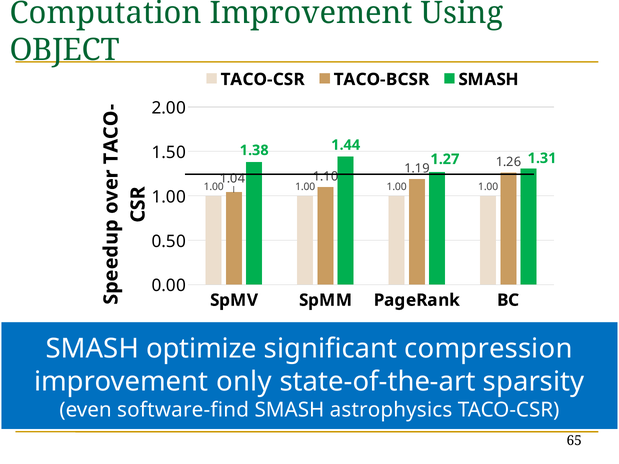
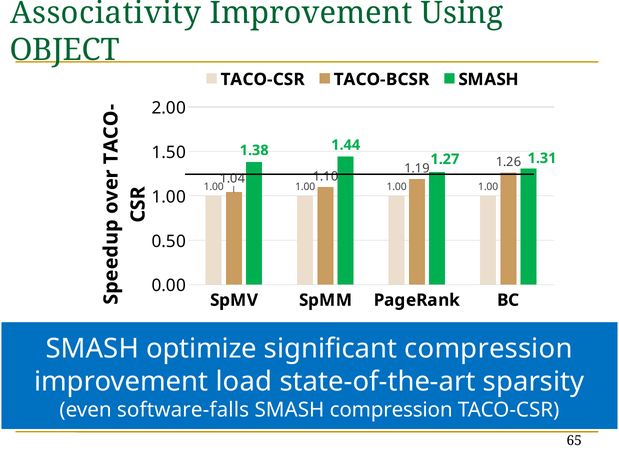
Computation: Computation -> Associativity
only: only -> load
software-find: software-find -> software-falls
SMASH astrophysics: astrophysics -> compression
